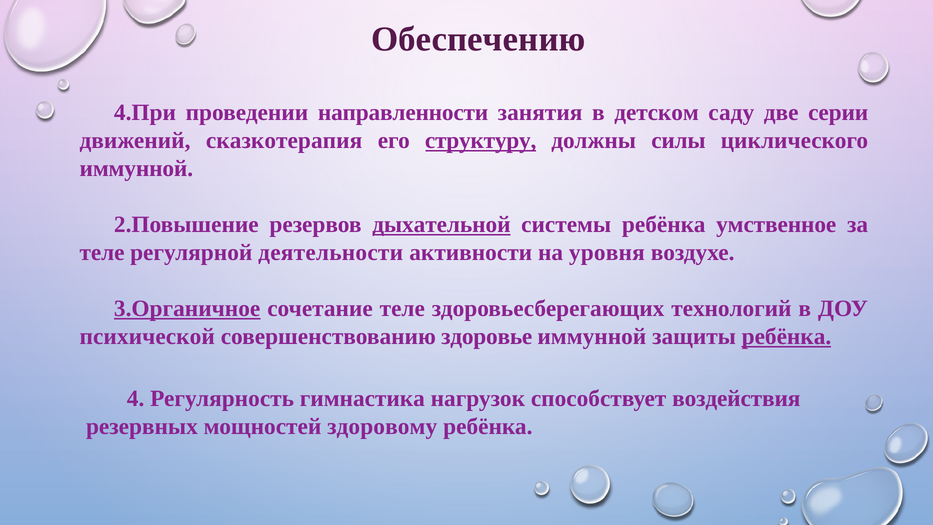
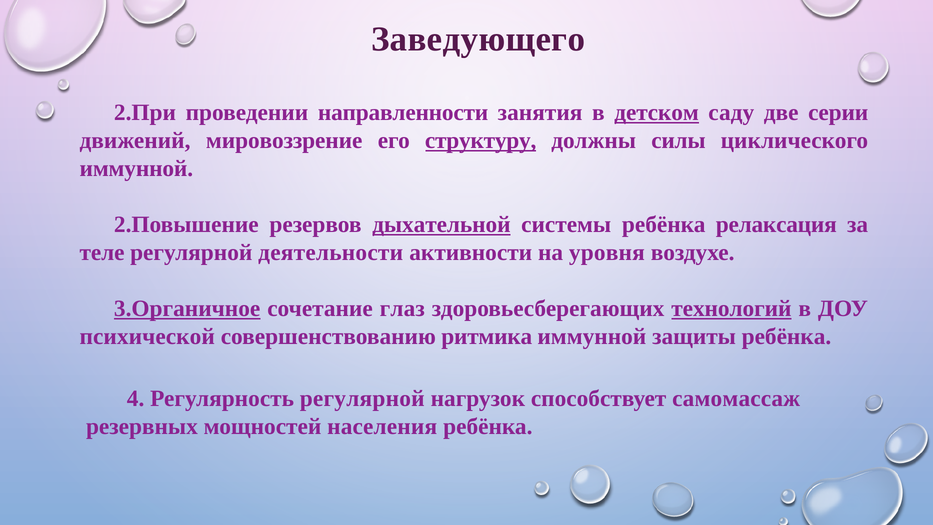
Обеспечению: Обеспечению -> Заведующего
4.При: 4.При -> 2.При
детском underline: none -> present
сказкотерапия: сказкотерапия -> мировоззрение
умственное: умственное -> релаксация
сочетание теле: теле -> глаз
технологий underline: none -> present
здоровье: здоровье -> ритмика
ребёнка at (786, 337) underline: present -> none
Регулярность гимнастика: гимнастика -> регулярной
воздействия: воздействия -> самомассаж
здоровому: здоровому -> населения
